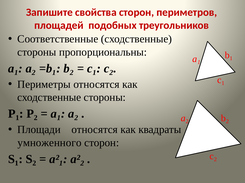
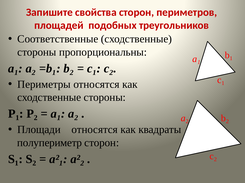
умноженного: умноженного -> полупериметр
